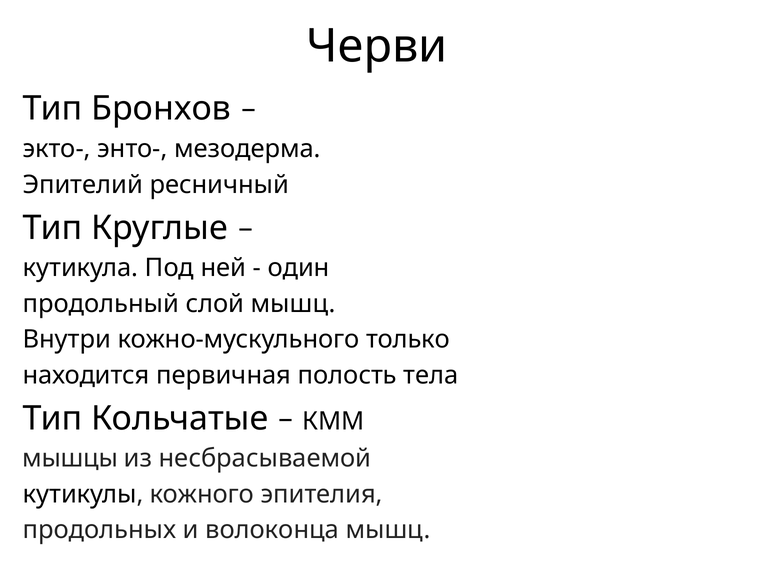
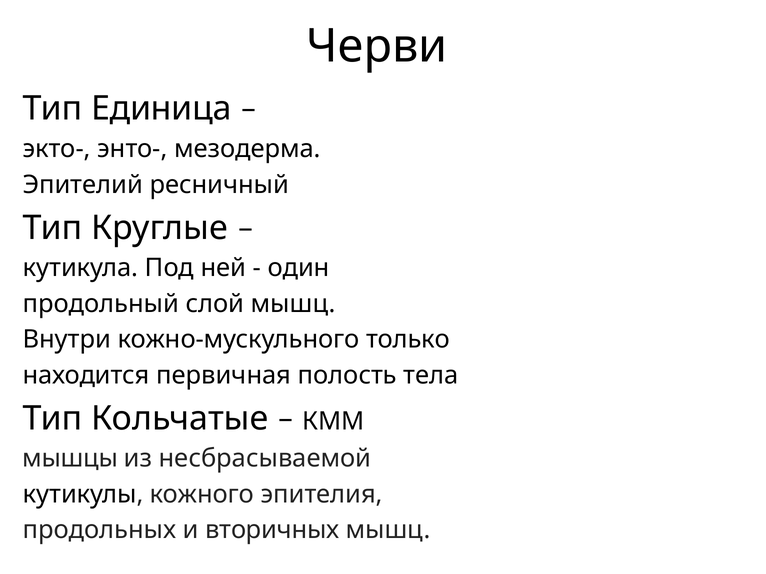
Бронхов: Бронхов -> Единица
волоконца: волоконца -> вторичных
